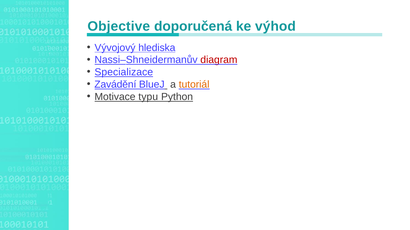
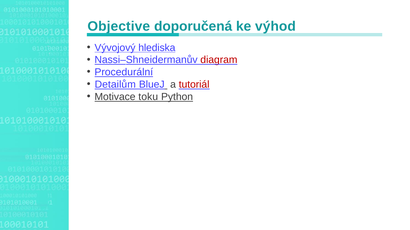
Specializace: Specializace -> Procedurální
Zavádění: Zavádění -> Detailům
tutoriál colour: orange -> red
typu: typu -> toku
